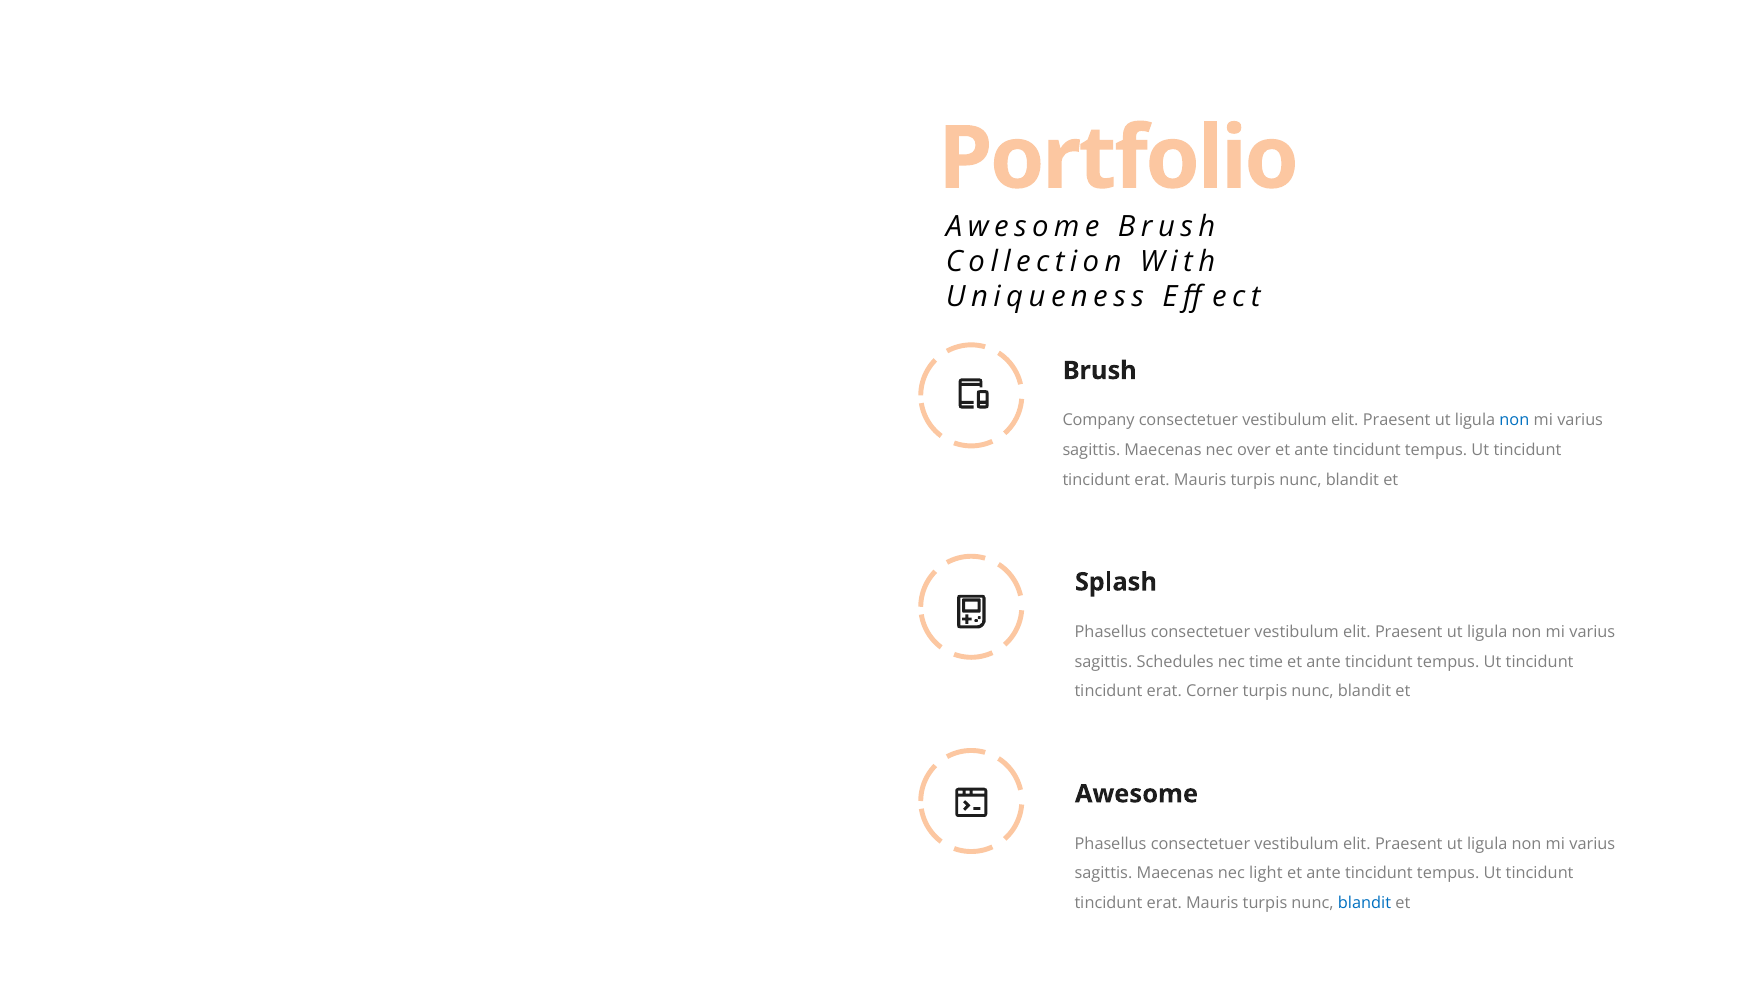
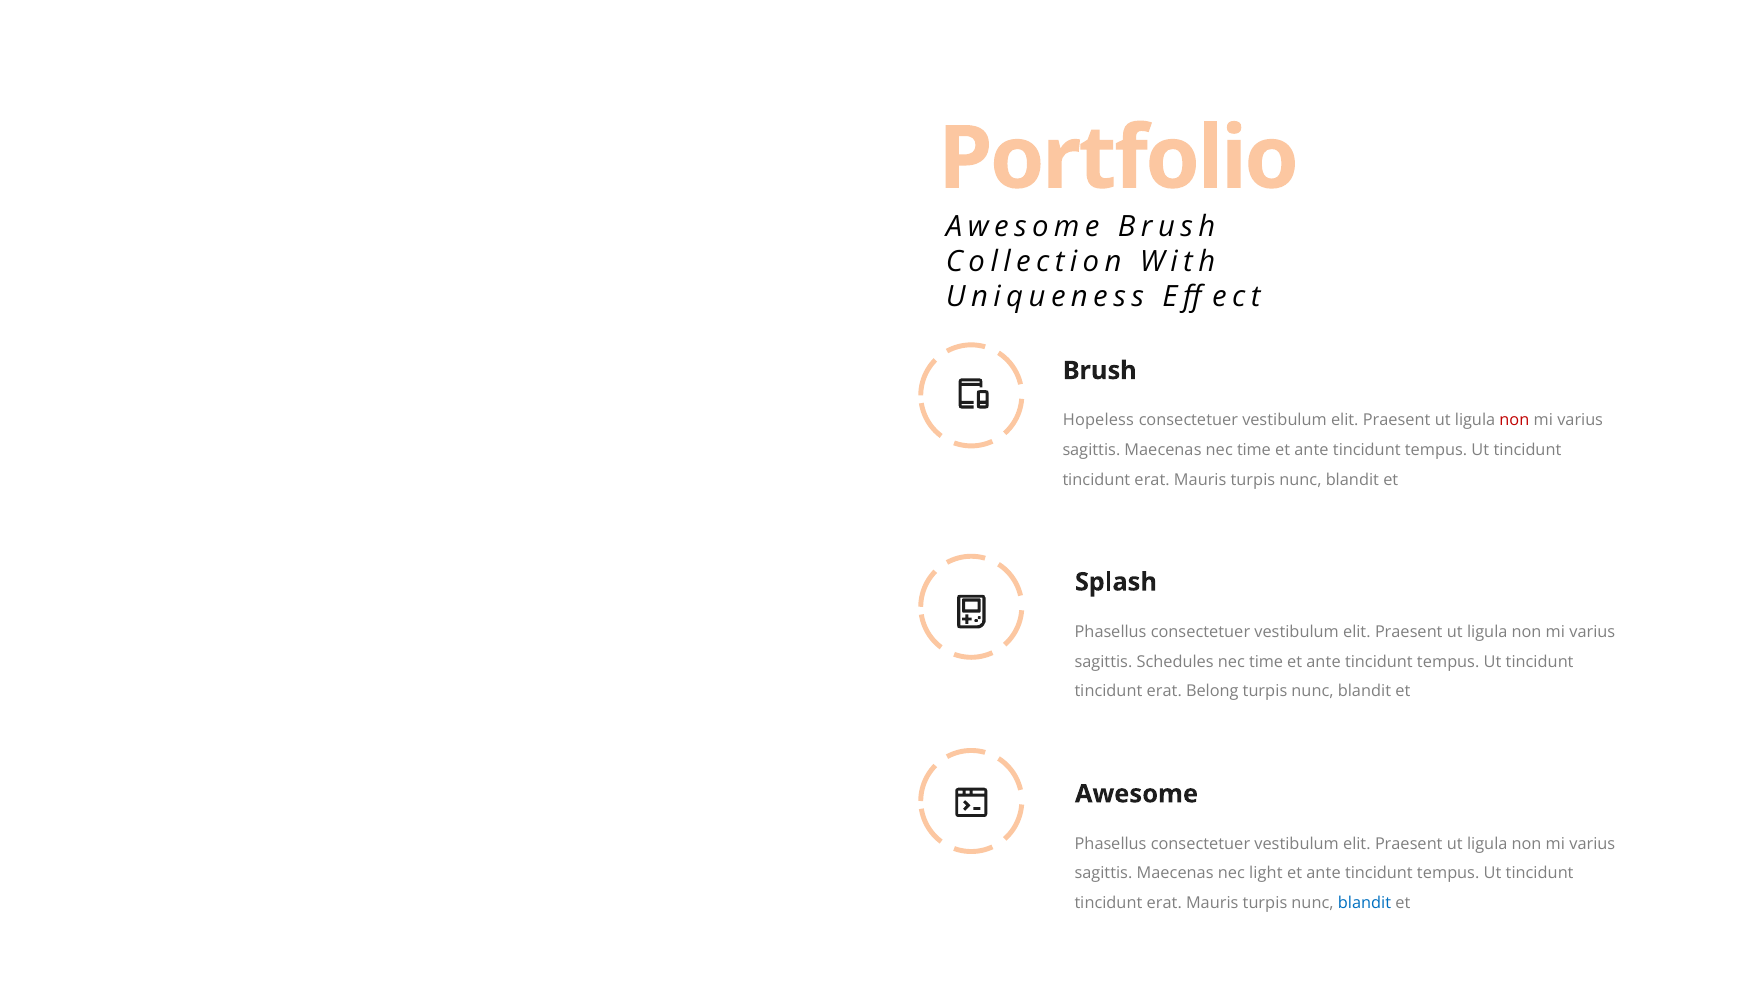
Company: Company -> Hopeless
non at (1514, 421) colour: blue -> red
Maecenas nec over: over -> time
Corner: Corner -> Belong
